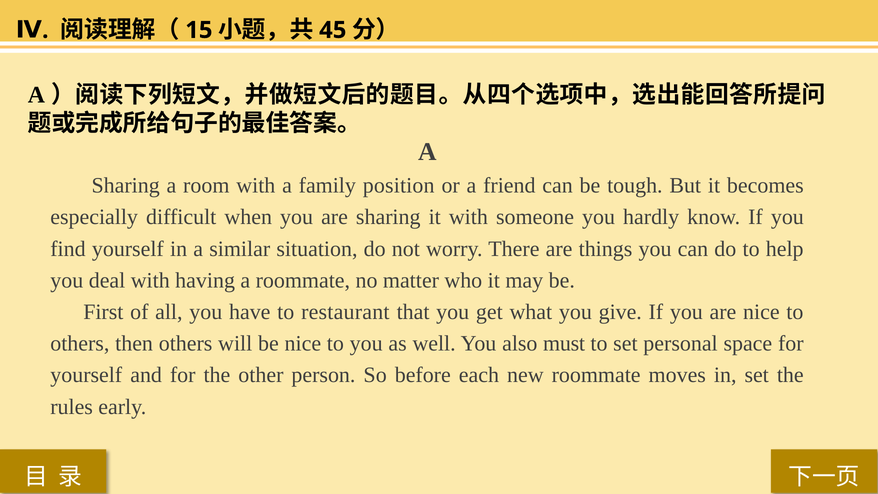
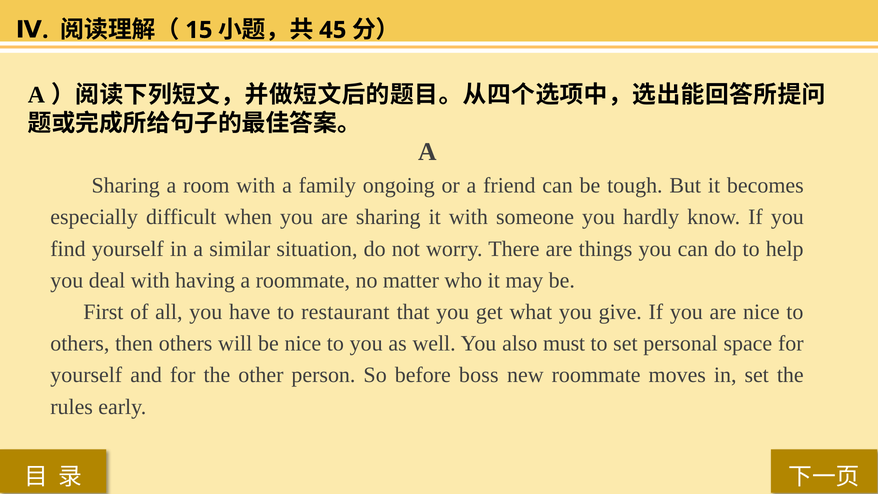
position: position -> ongoing
each: each -> boss
